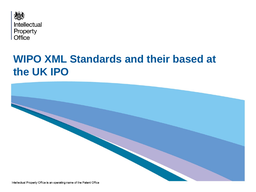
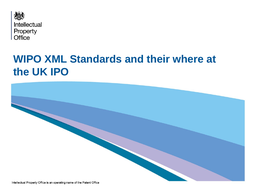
based: based -> where
